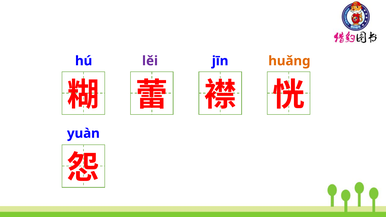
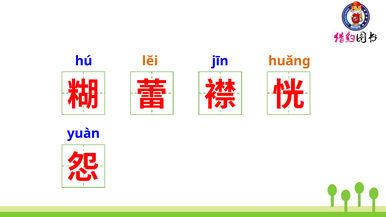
lěi colour: purple -> orange
